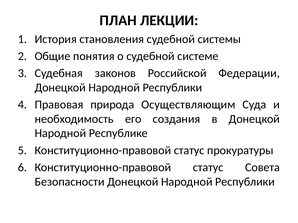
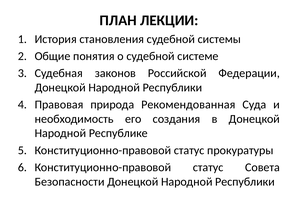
Осуществляющим: Осуществляющим -> Рекомендованная
